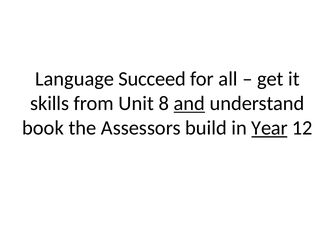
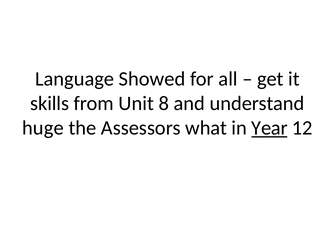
Succeed: Succeed -> Showed
and underline: present -> none
book: book -> huge
build: build -> what
